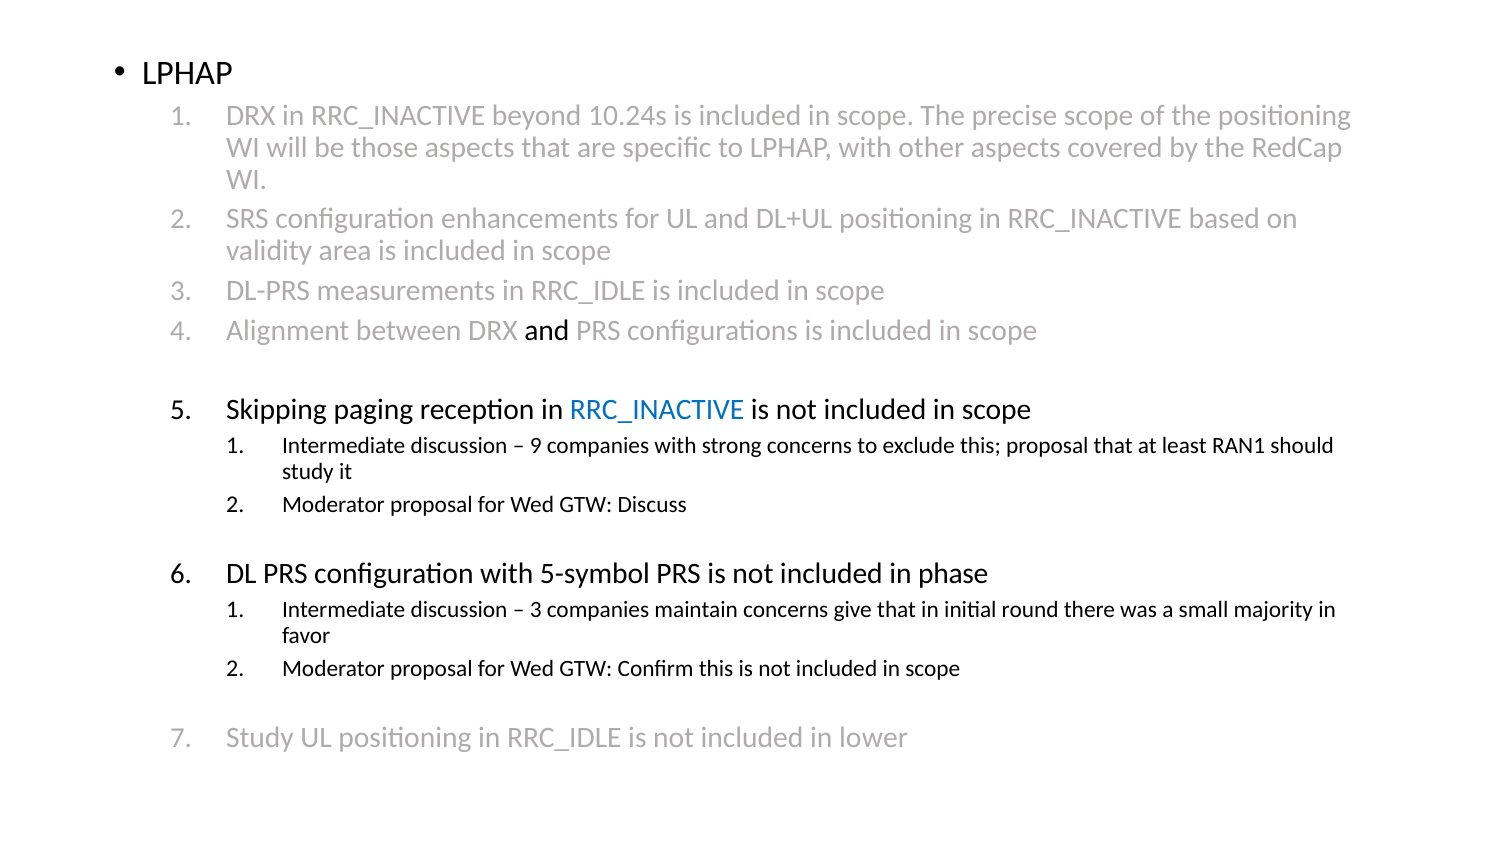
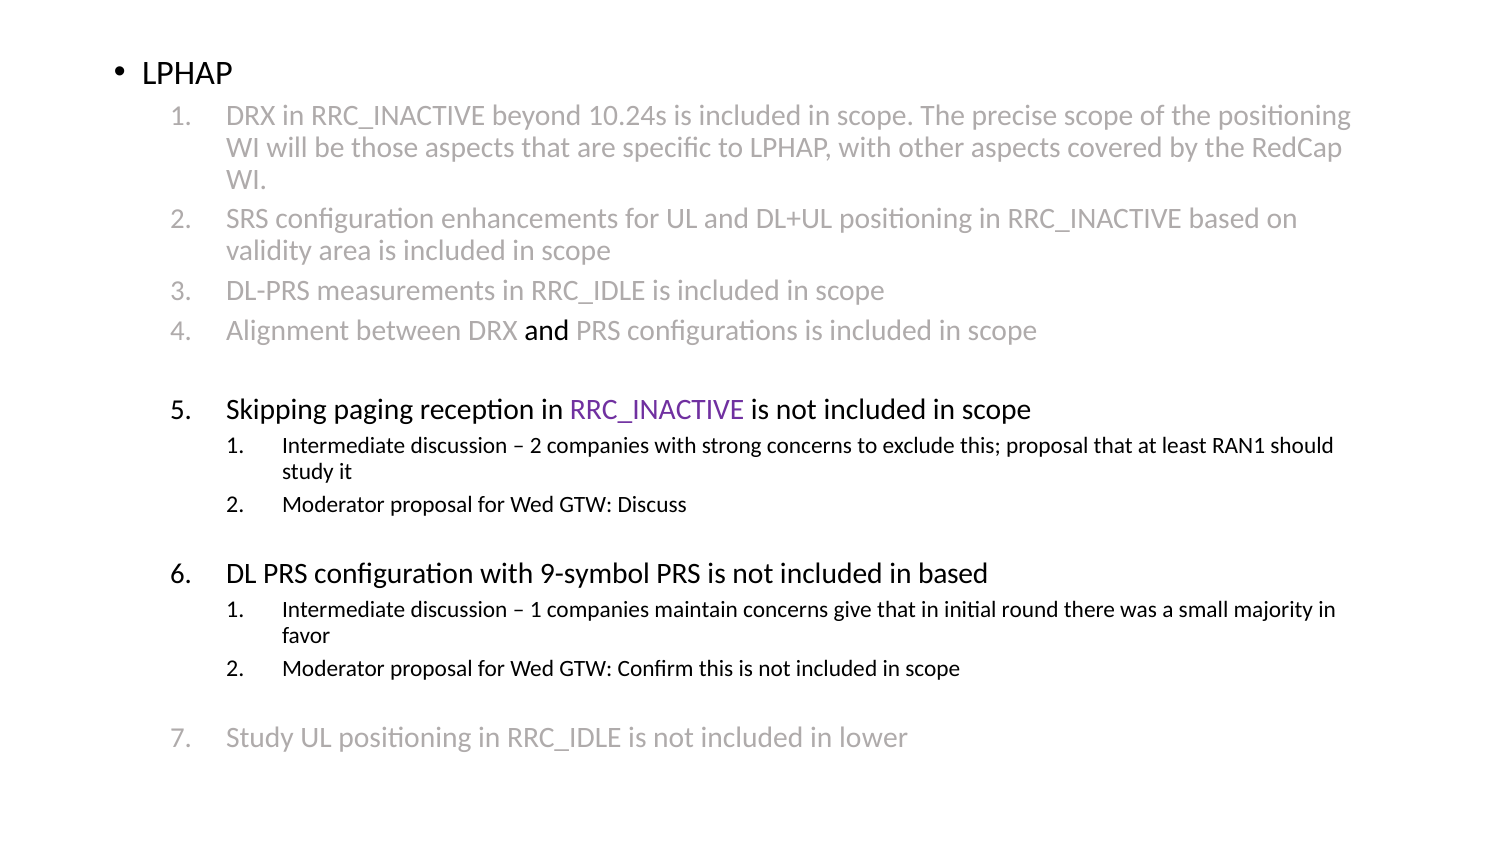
RRC_INACTIVE at (657, 410) colour: blue -> purple
9 at (536, 446): 9 -> 2
5-symbol: 5-symbol -> 9-symbol
in phase: phase -> based
3 at (536, 610): 3 -> 1
